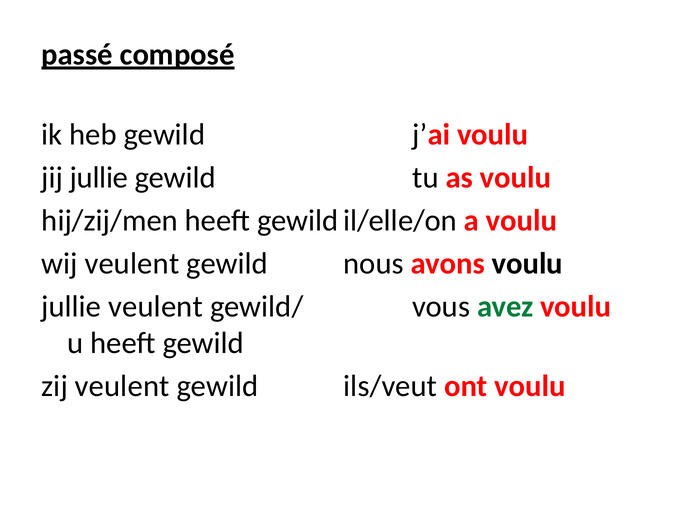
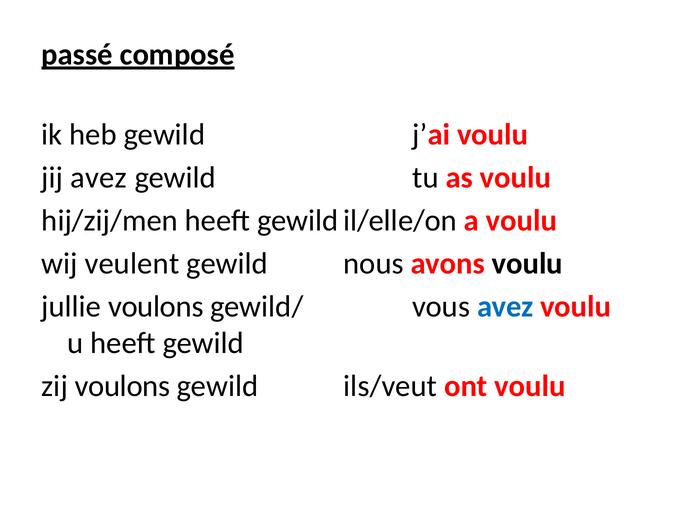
jij jullie: jullie -> avez
jullie veulent: veulent -> voulons
avez at (505, 306) colour: green -> blue
zij veulent: veulent -> voulons
